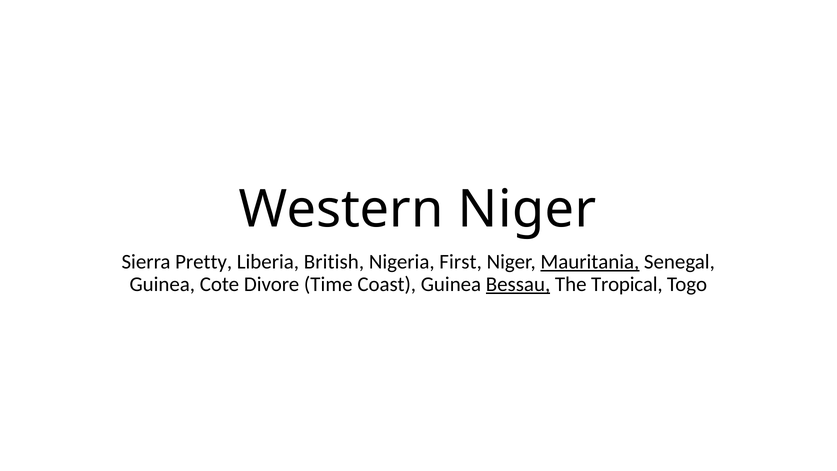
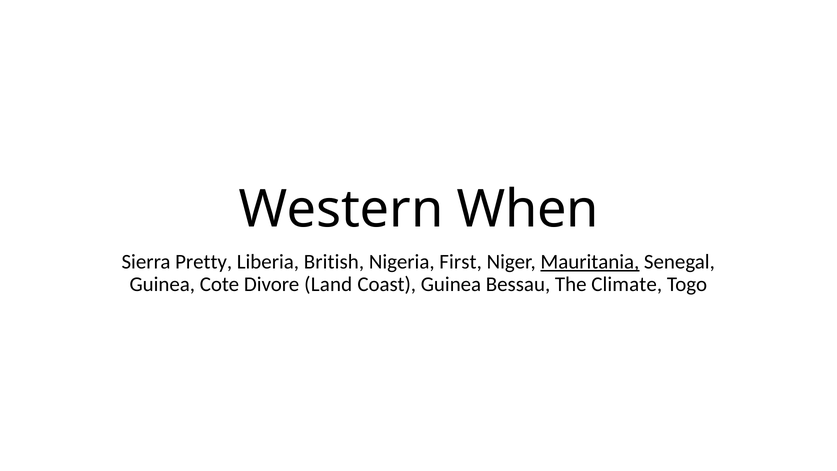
Western Niger: Niger -> When
Time: Time -> Land
Bessau underline: present -> none
Tropical: Tropical -> Climate
